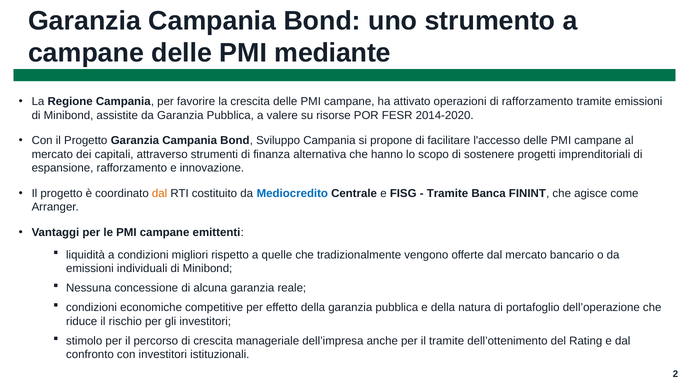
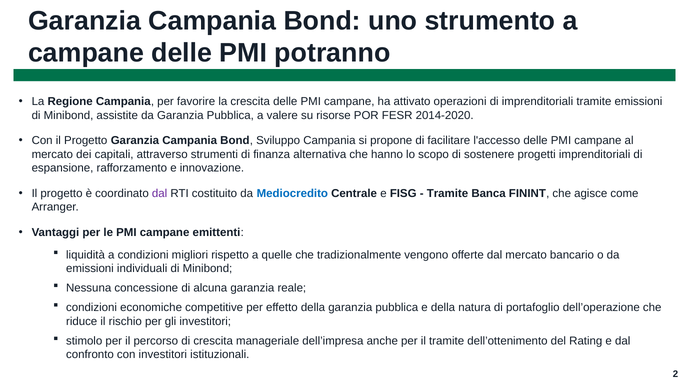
mediante: mediante -> potranno
di rafforzamento: rafforzamento -> imprenditoriali
dal at (160, 194) colour: orange -> purple
